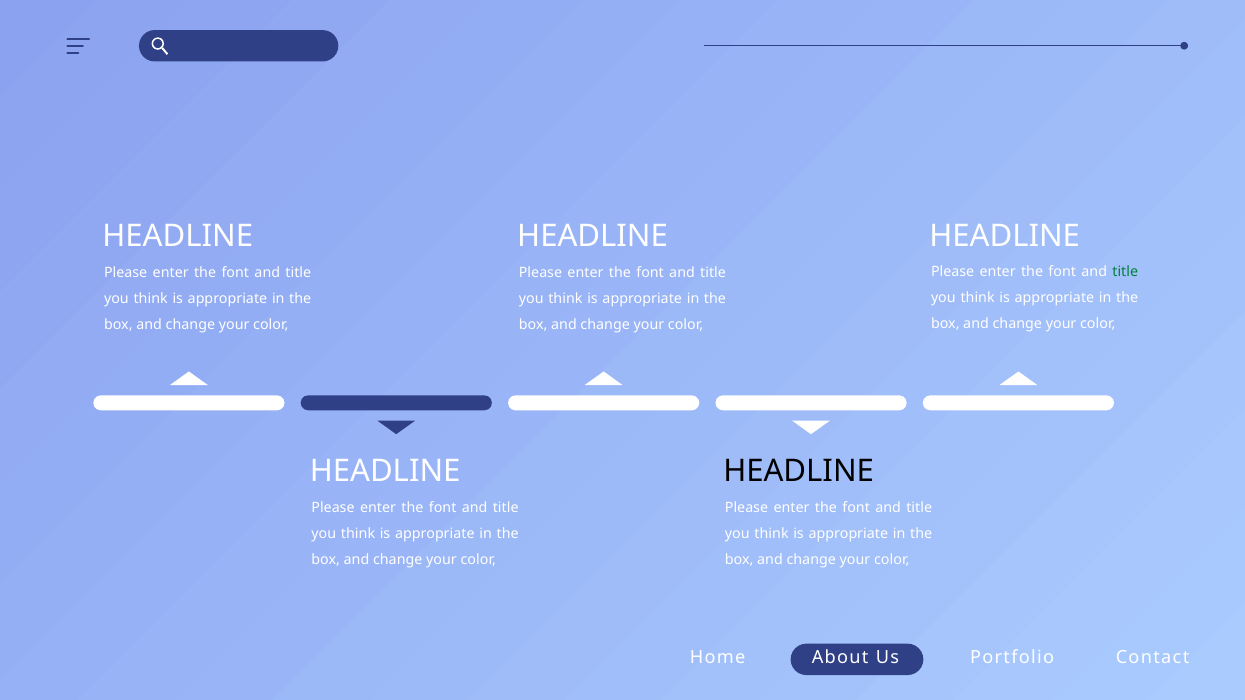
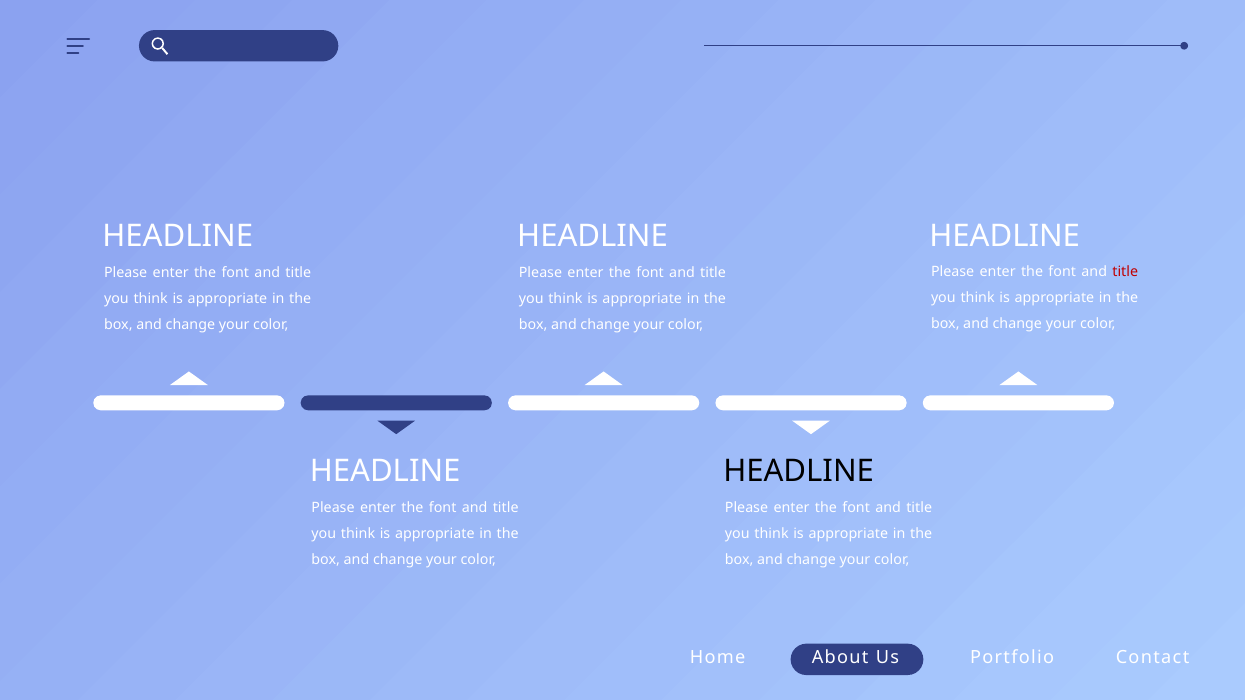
title at (1125, 272) colour: green -> red
